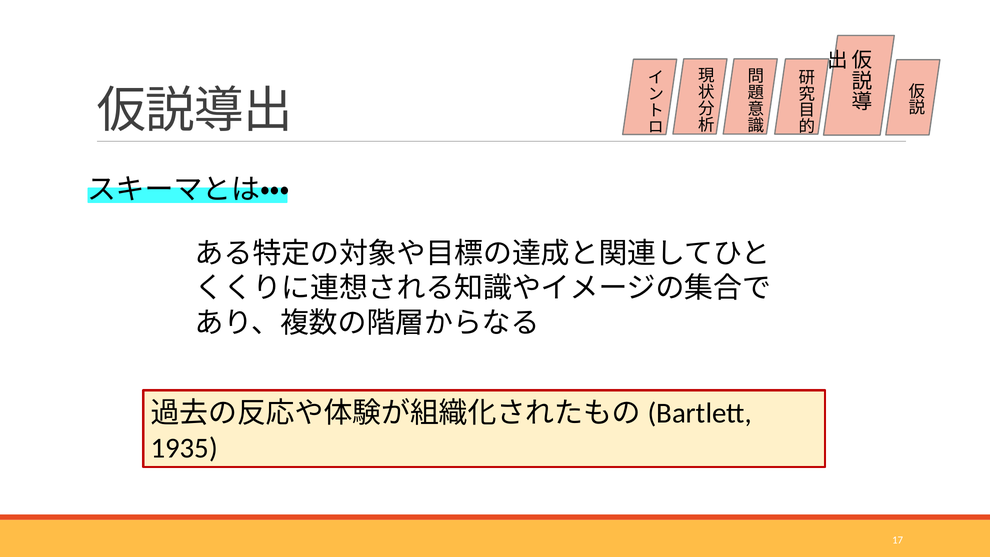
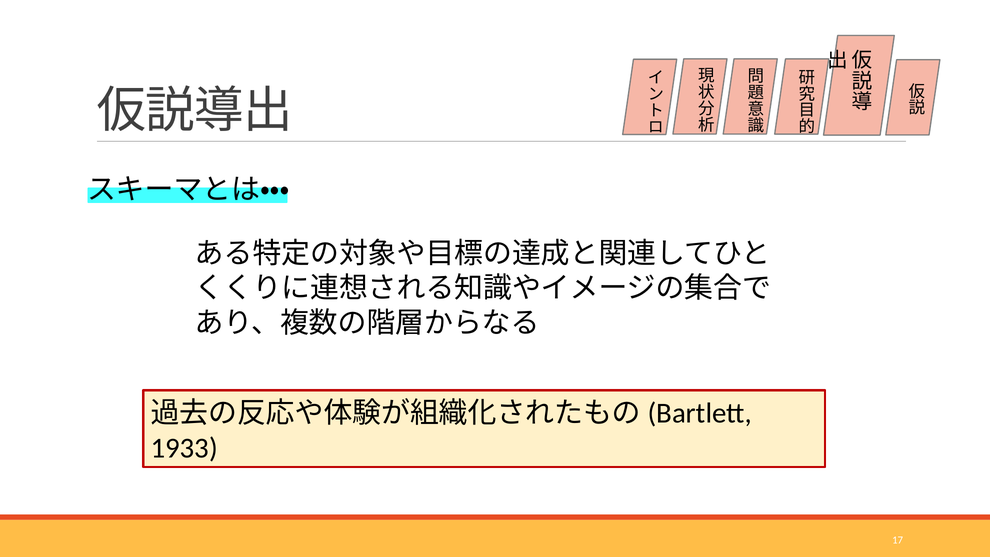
1935: 1935 -> 1933
